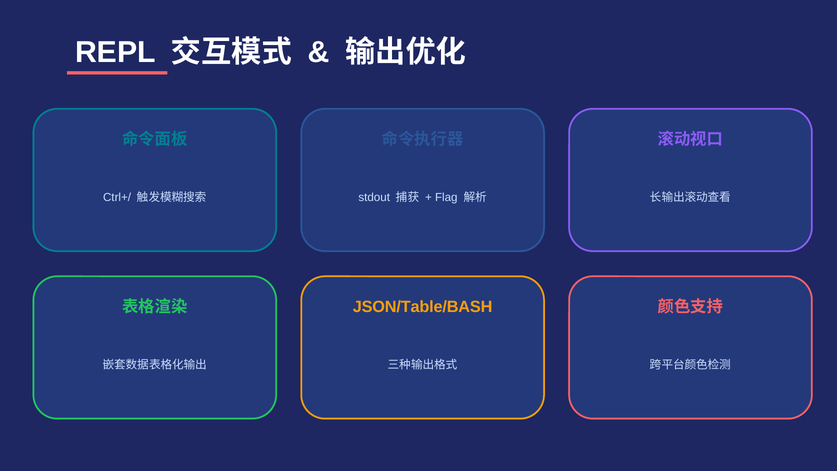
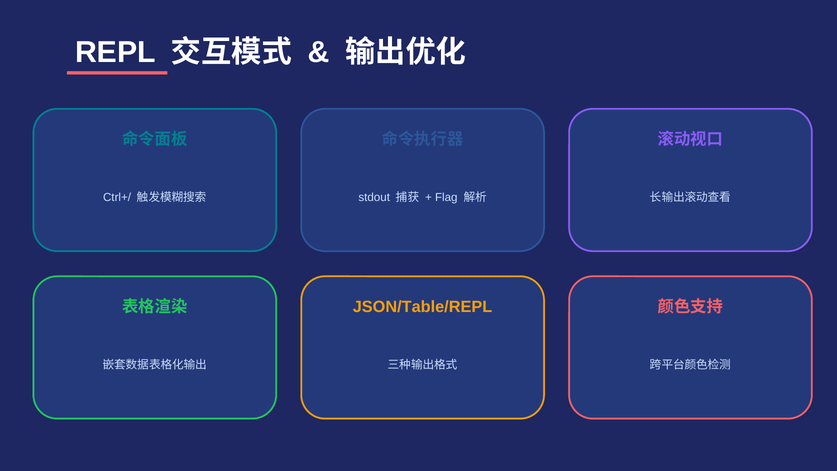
JSON/Table/BASH: JSON/Table/BASH -> JSON/Table/REPL
